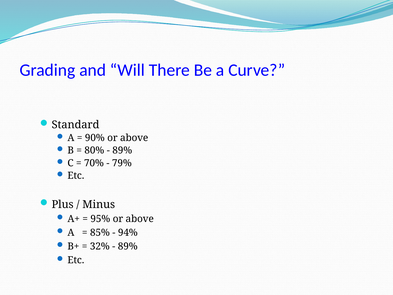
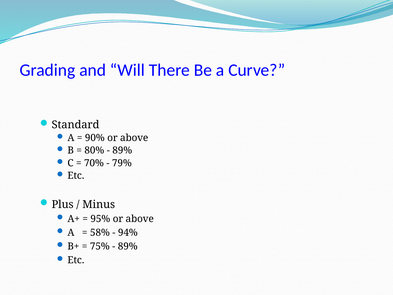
85%: 85% -> 58%
32%: 32% -> 75%
